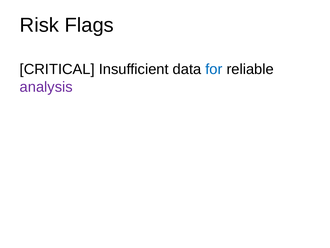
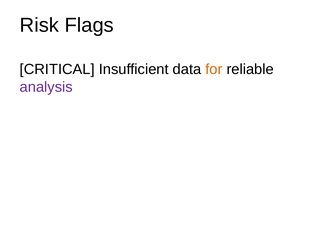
for colour: blue -> orange
